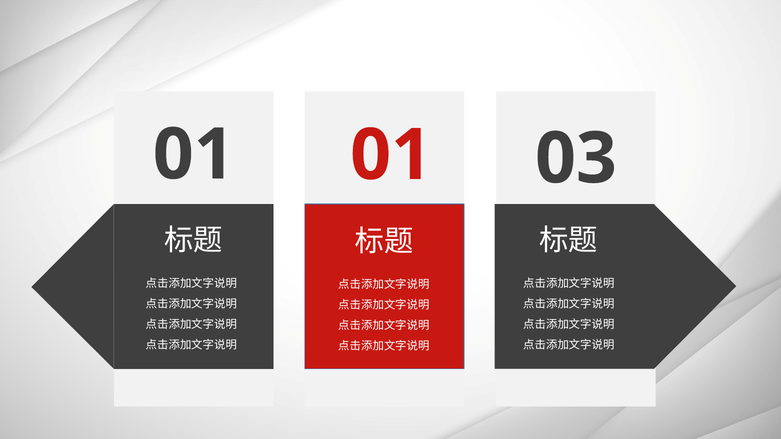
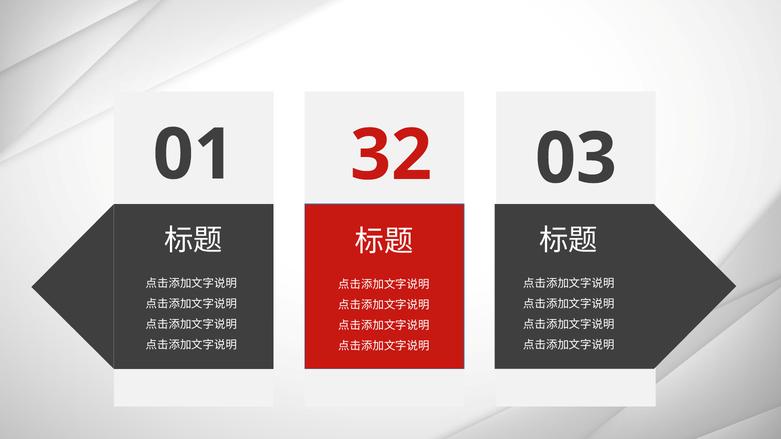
01 01: 01 -> 32
